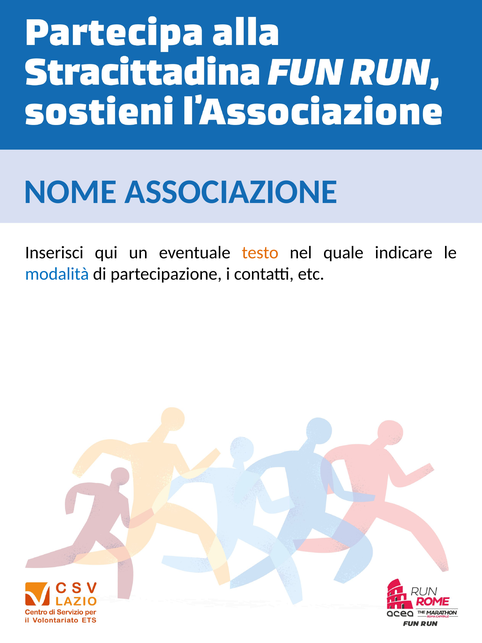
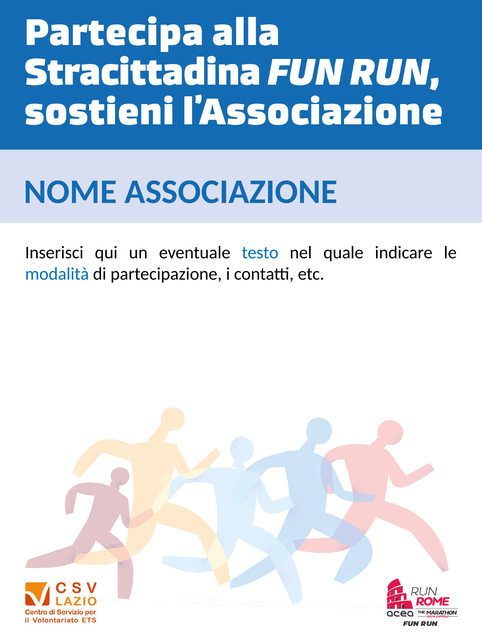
testo colour: orange -> blue
